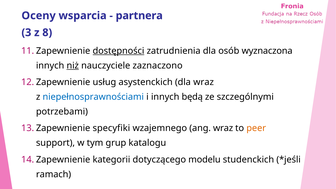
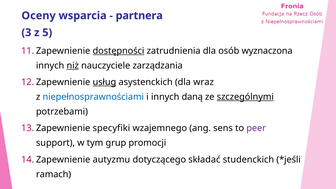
8: 8 -> 5
zaznaczono: zaznaczono -> zarządzania
usług underline: none -> present
będą: będą -> daną
szczególnymi underline: none -> present
ang wraz: wraz -> sens
peer colour: orange -> purple
katalogu: katalogu -> promocji
kategorii: kategorii -> autyzmu
modelu: modelu -> składać
